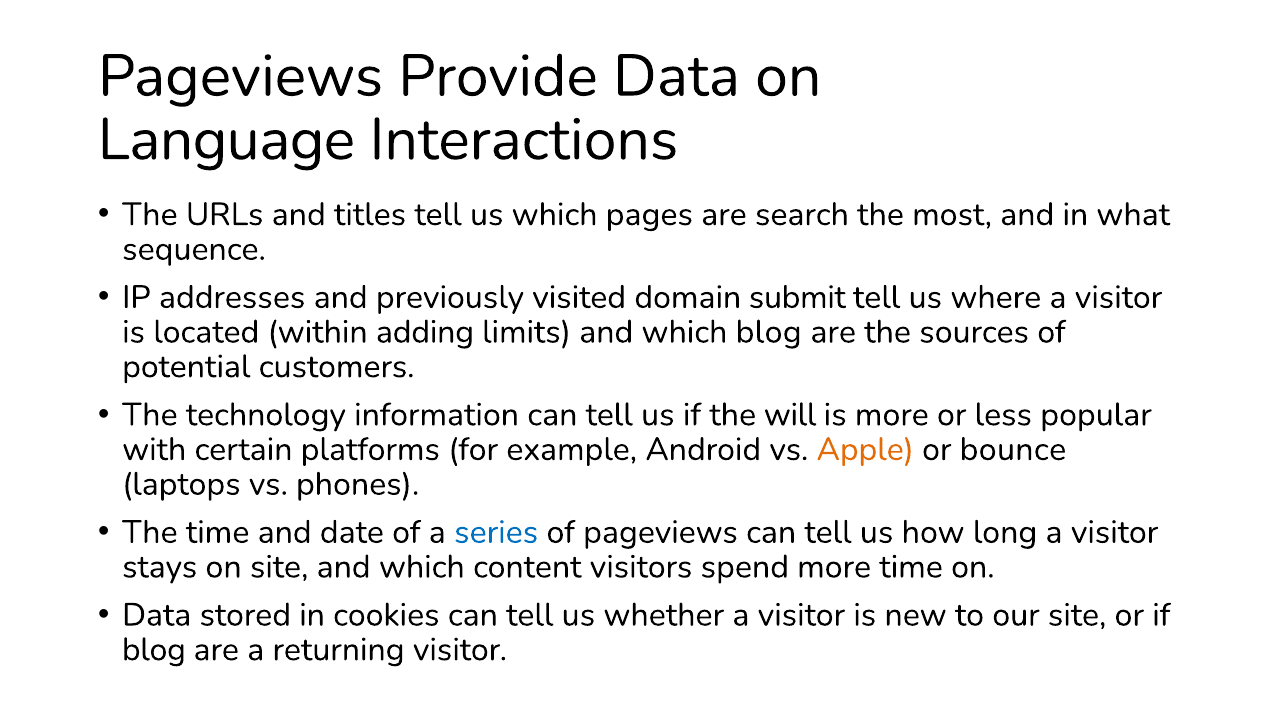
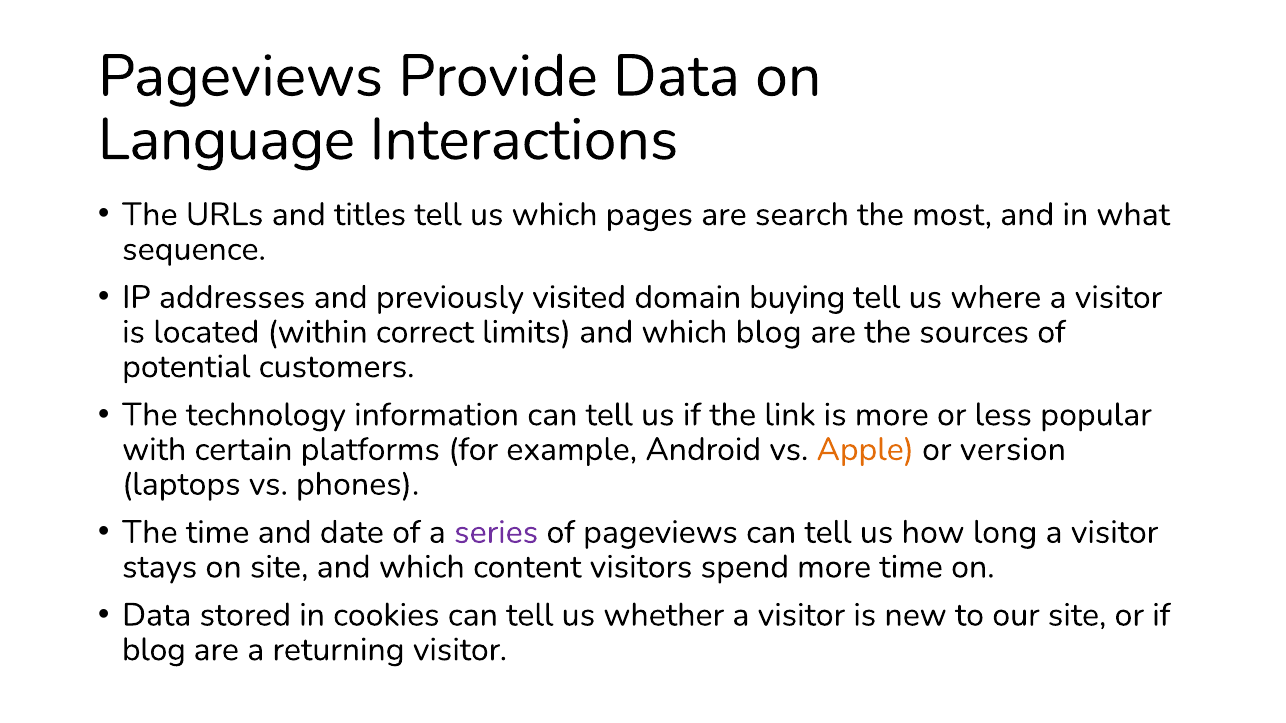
submit: submit -> buying
adding: adding -> correct
will: will -> link
bounce: bounce -> version
series colour: blue -> purple
